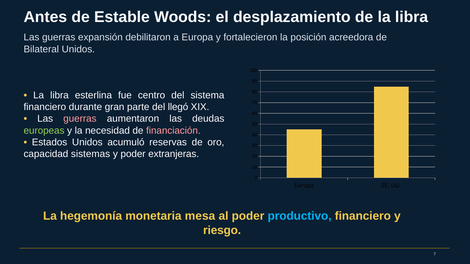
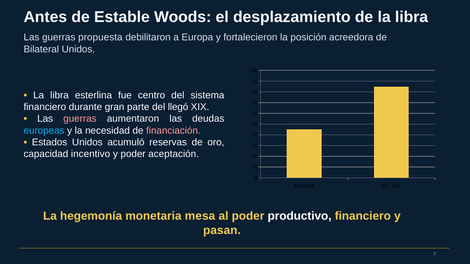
expansión: expansión -> propuesta
europeas colour: light green -> light blue
sistemas: sistemas -> incentivo
extranjeras: extranjeras -> aceptación
productivo colour: light blue -> white
riesgo: riesgo -> pasan
